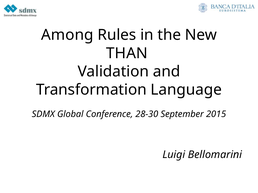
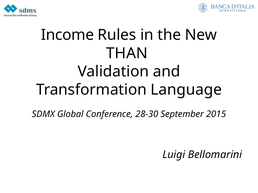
Among: Among -> Income
